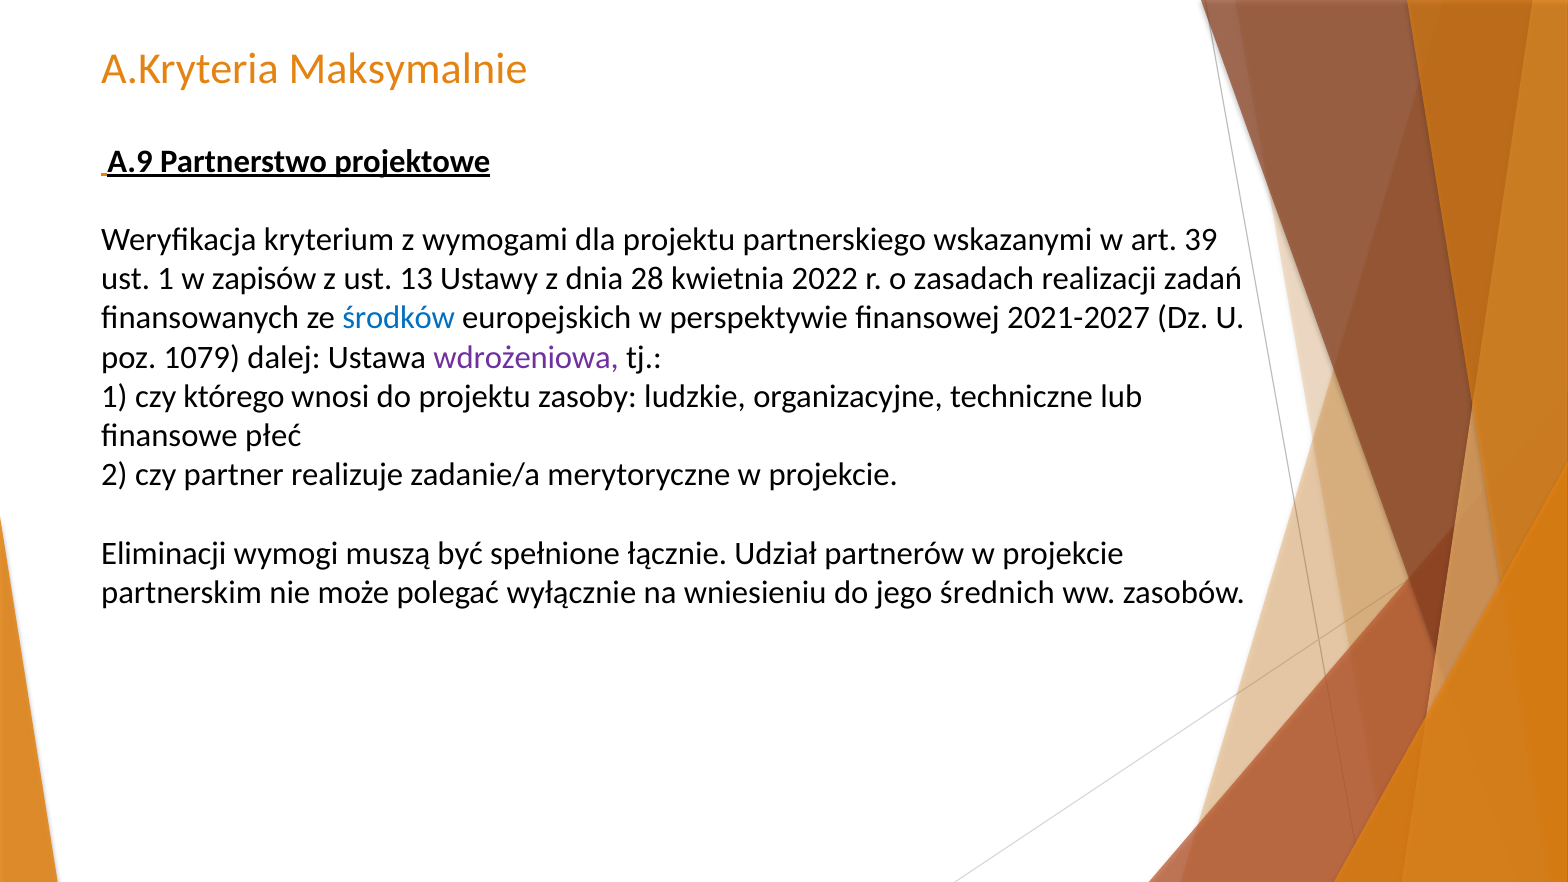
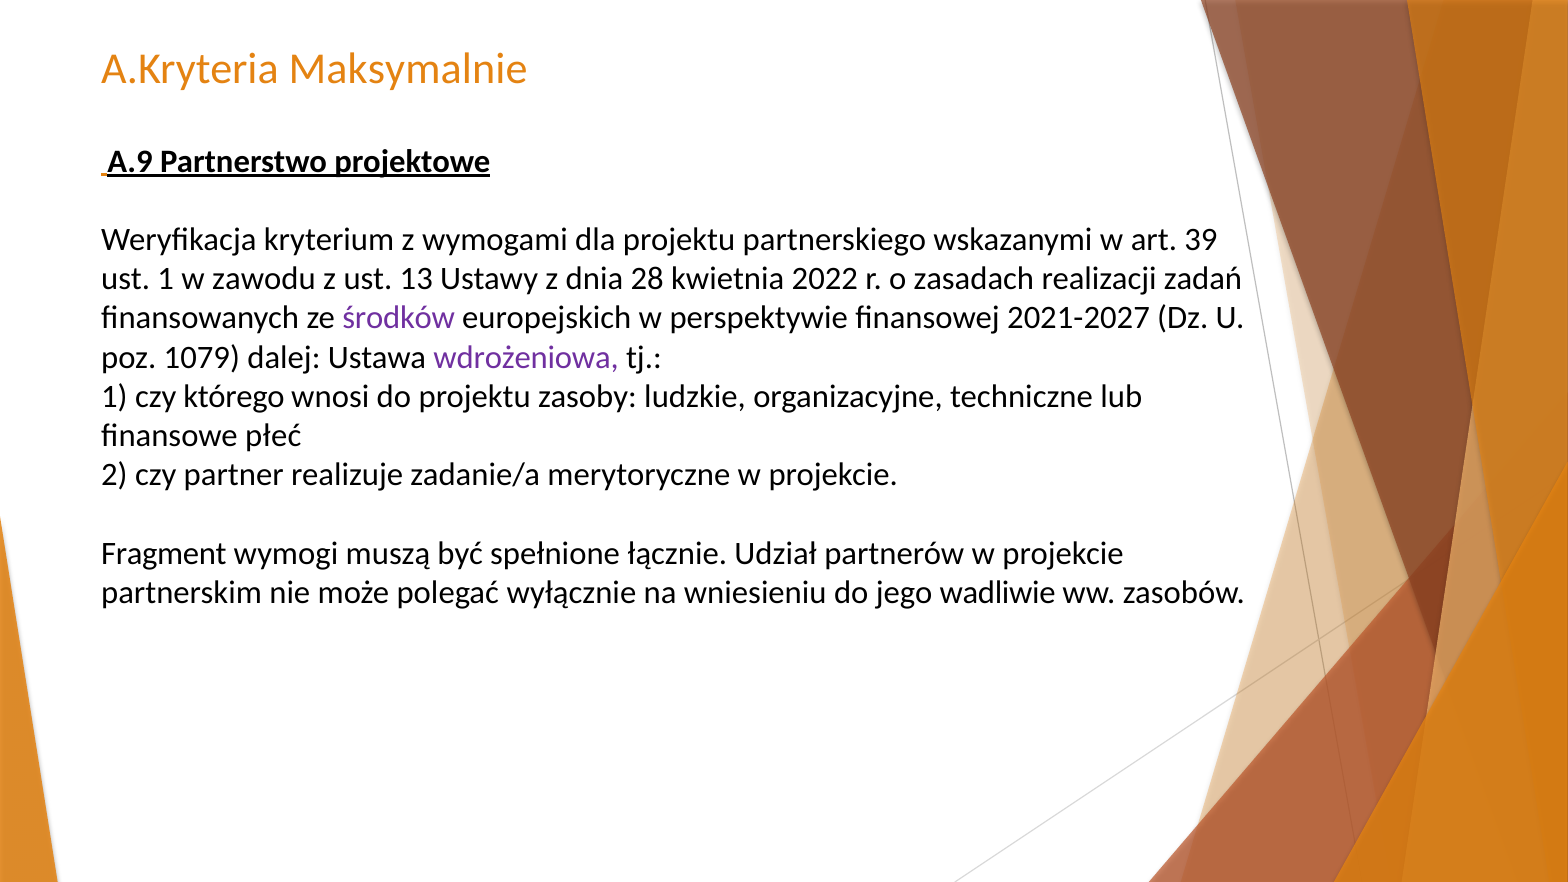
zapisów: zapisów -> zawodu
środków colour: blue -> purple
Eliminacji: Eliminacji -> Fragment
średnich: średnich -> wadliwie
